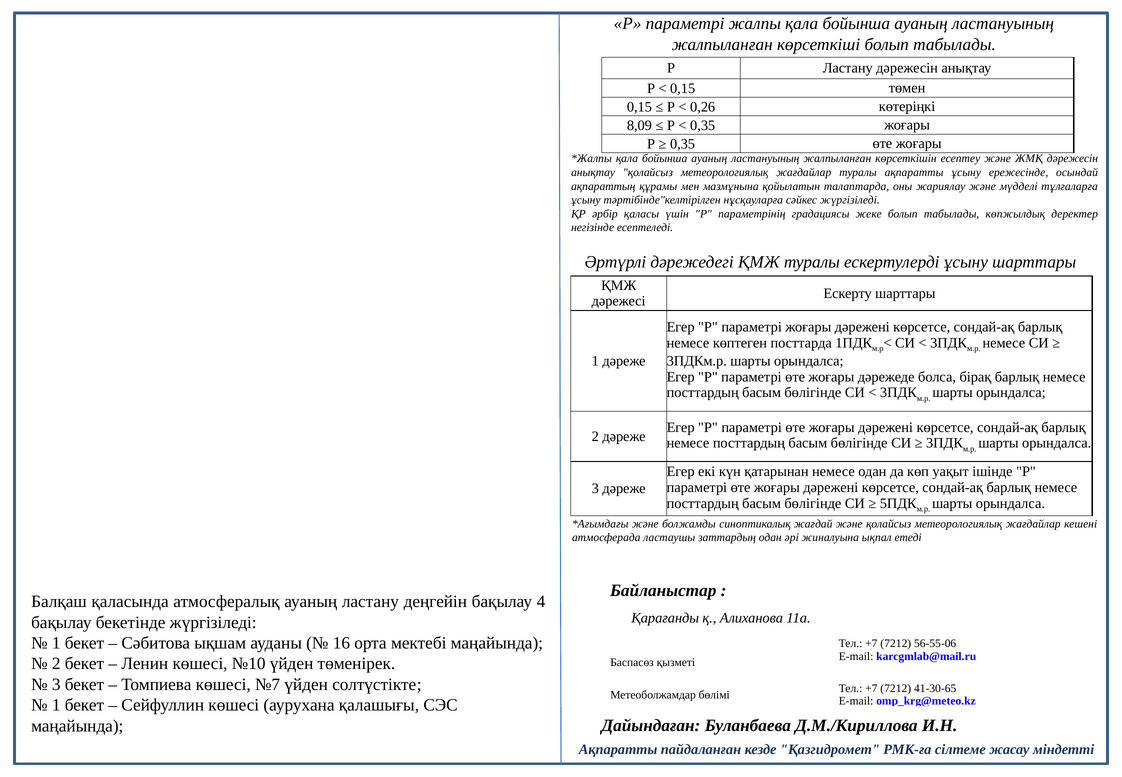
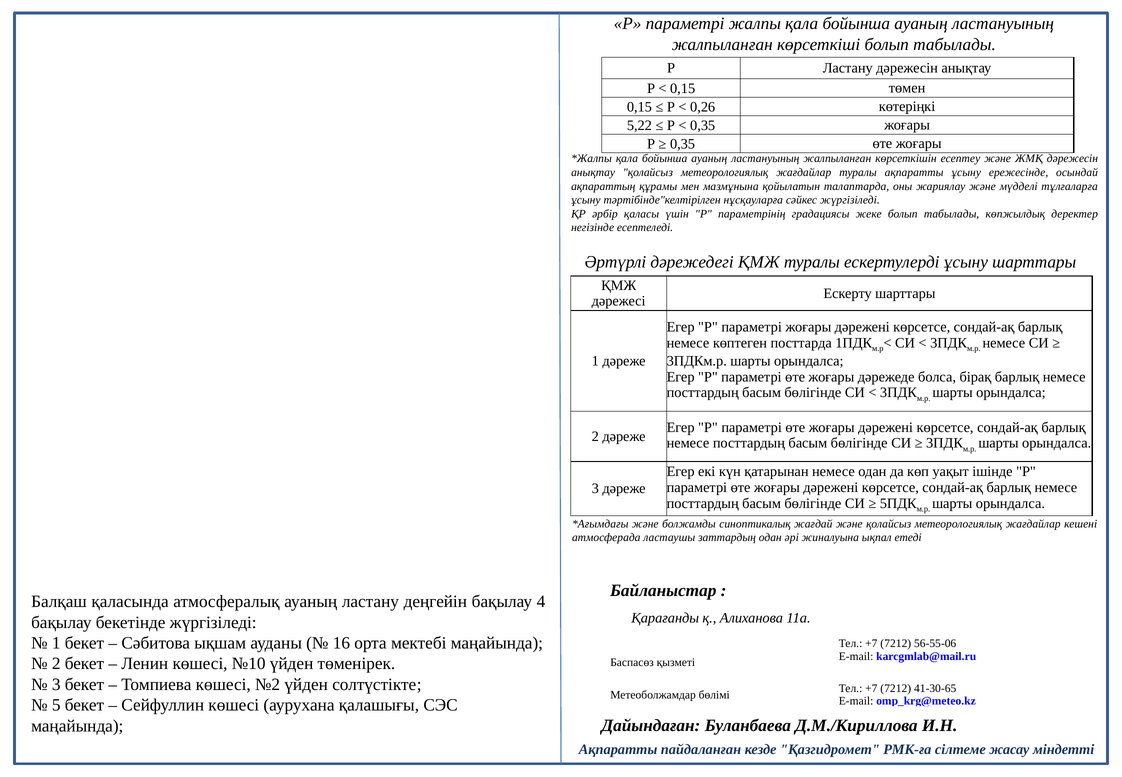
8,09: 8,09 -> 5,22
№7: №7 -> №2
1 at (56, 705): 1 -> 5
